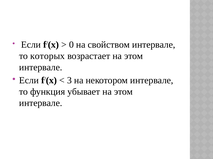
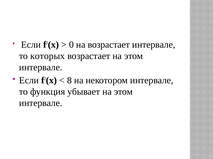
на свойством: свойством -> возрастает
3: 3 -> 8
